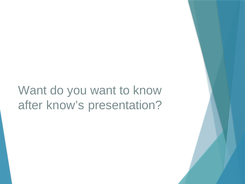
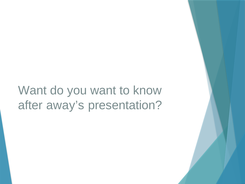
know’s: know’s -> away’s
